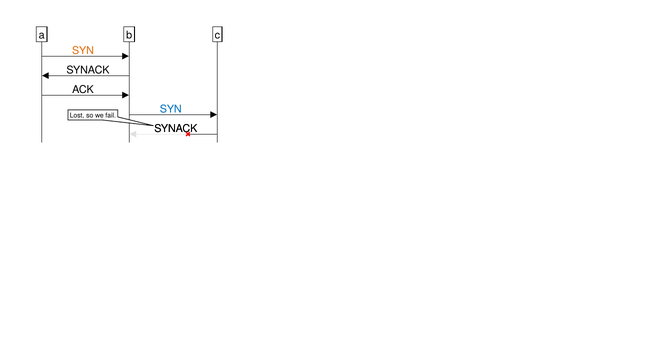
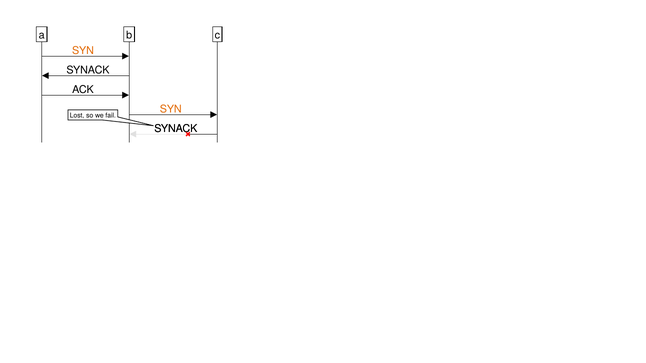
SYN at (171, 109) colour: blue -> orange
